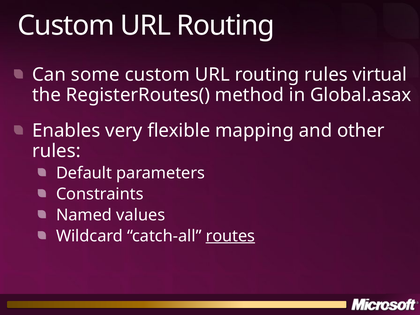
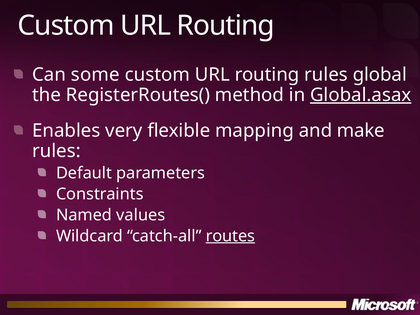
virtual: virtual -> global
Global.asax underline: none -> present
other: other -> make
